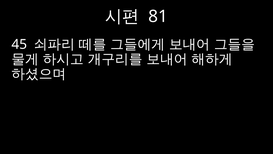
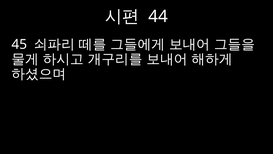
81: 81 -> 44
